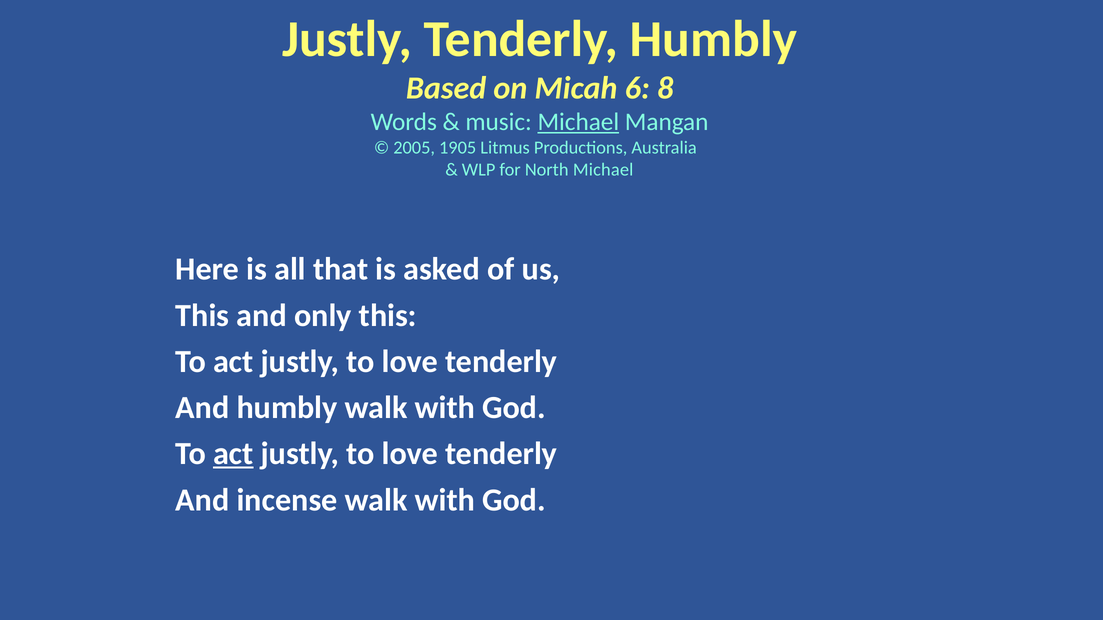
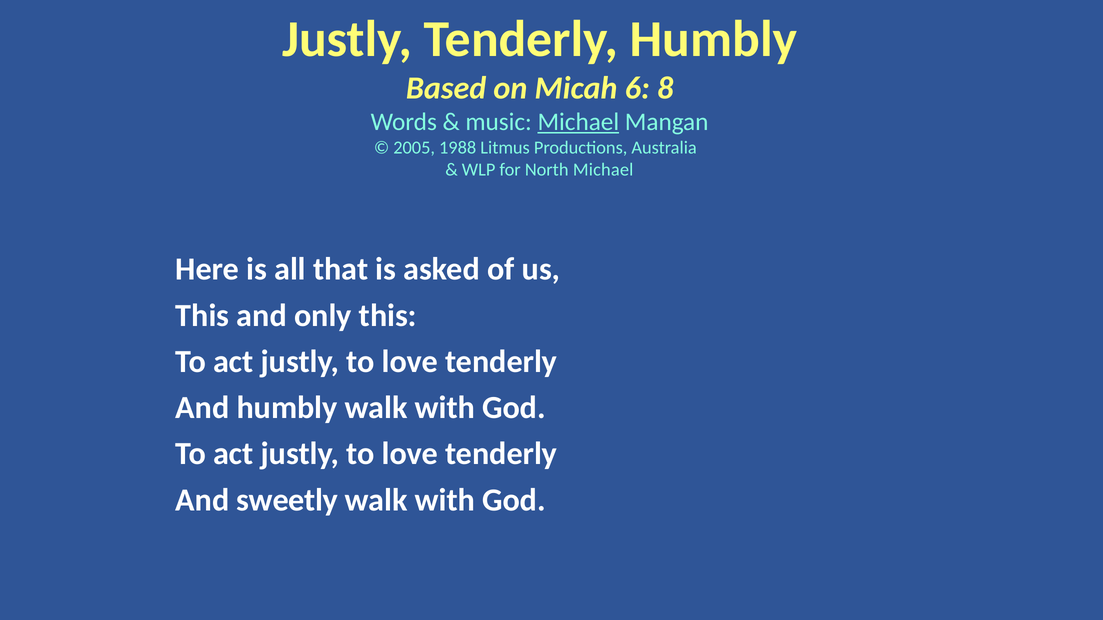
1905: 1905 -> 1988
act at (233, 454) underline: present -> none
incense: incense -> sweetly
